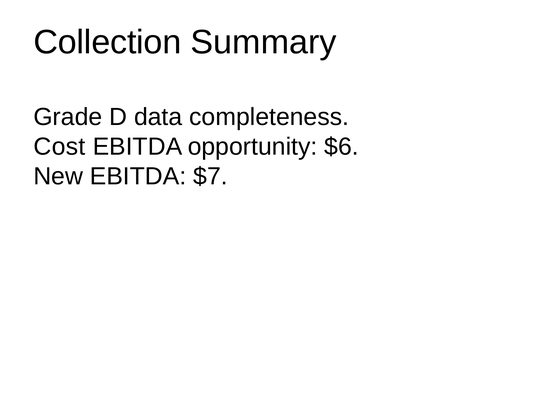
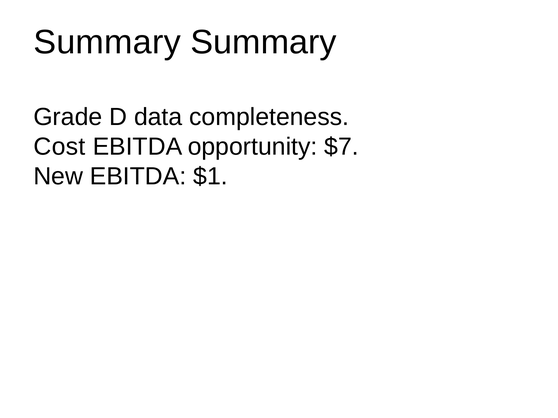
Collection at (107, 42): Collection -> Summary
$6: $6 -> $7
$7: $7 -> $1
